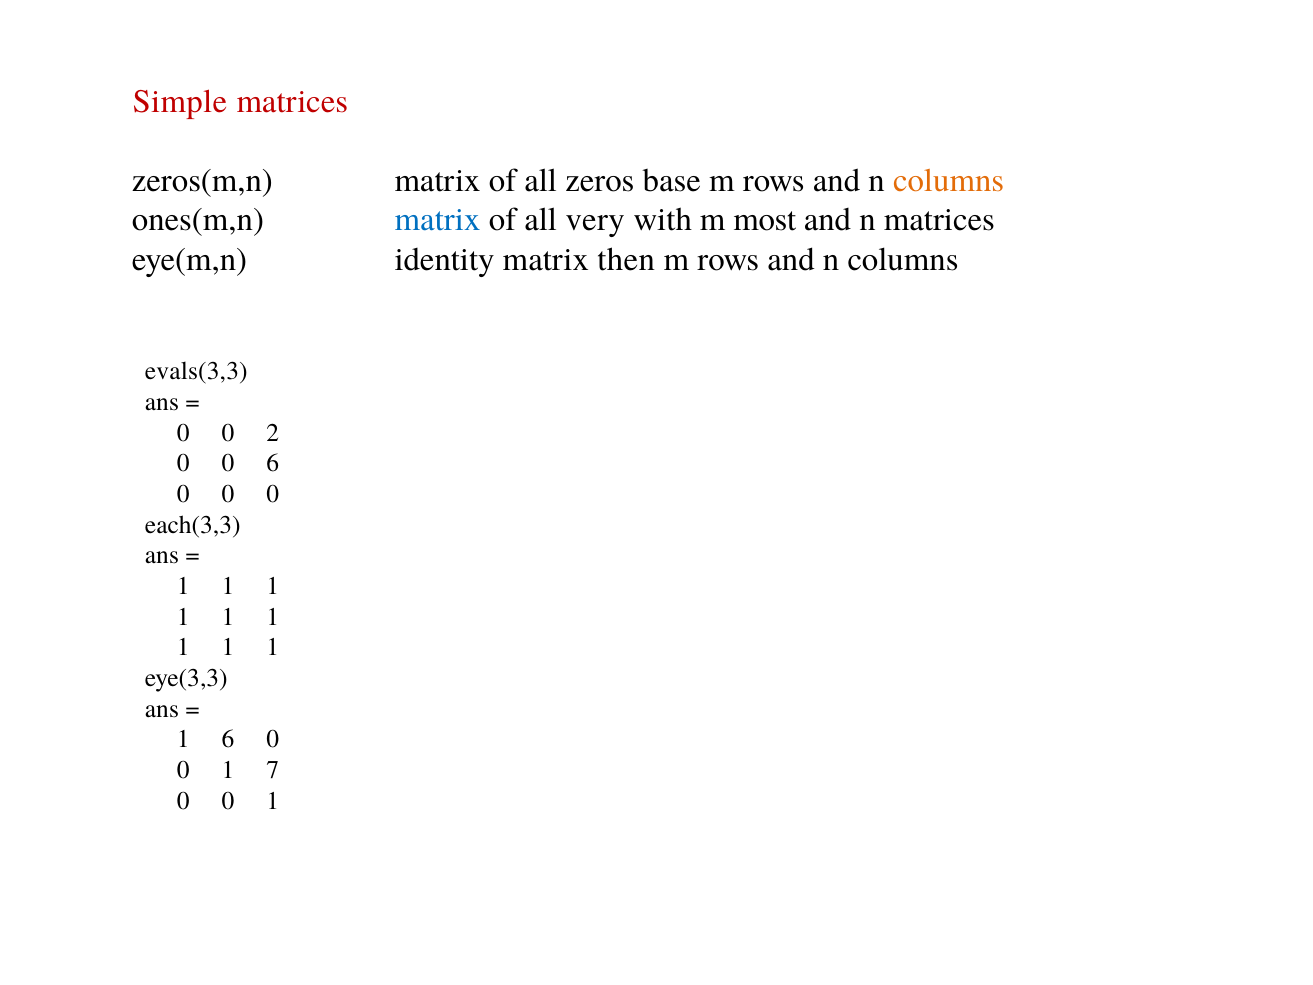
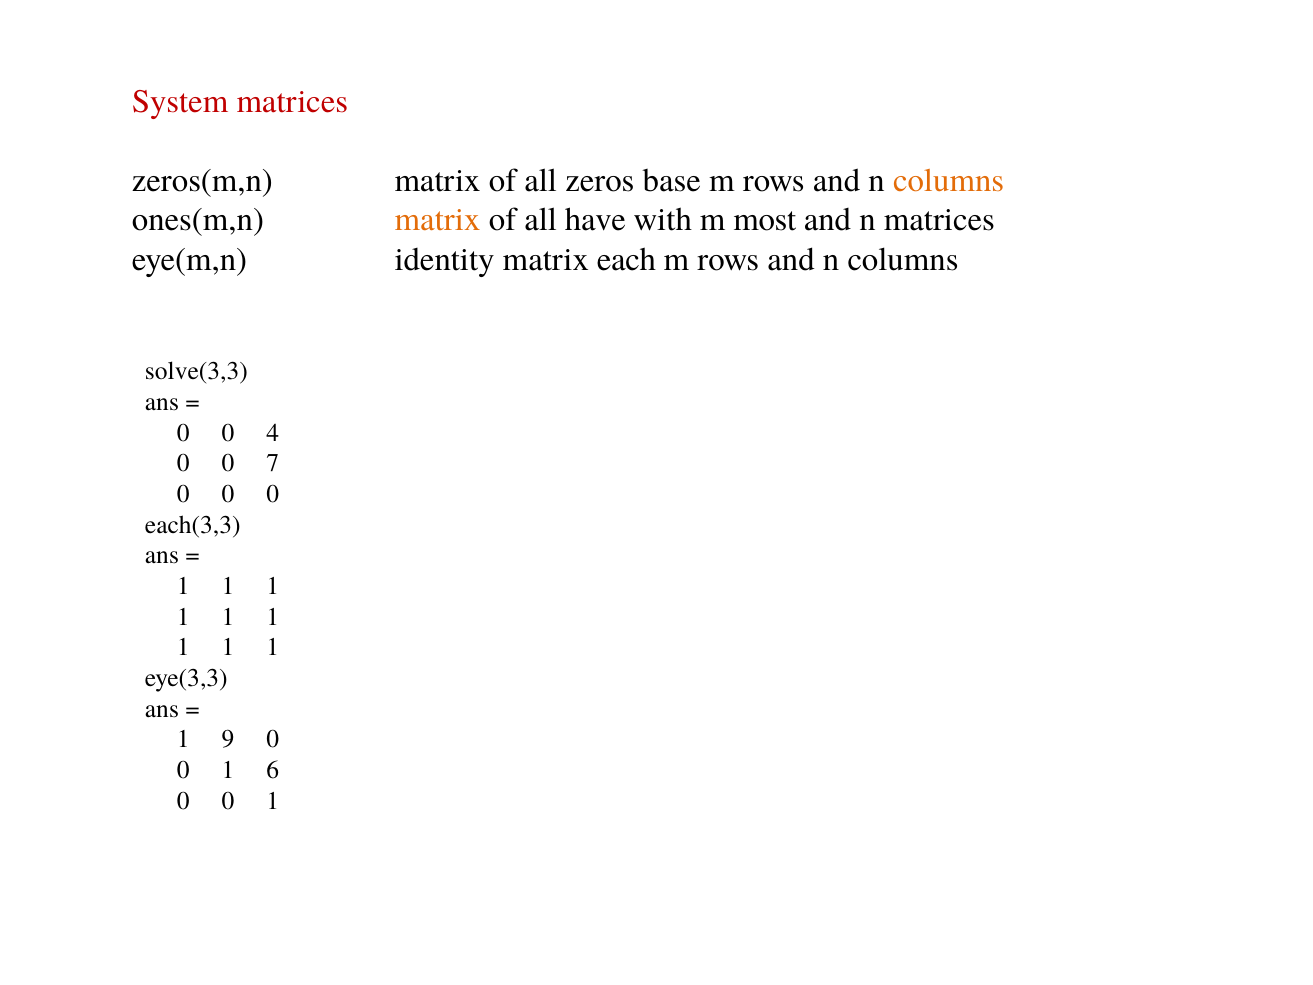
Simple: Simple -> System
matrix at (438, 220) colour: blue -> orange
very: very -> have
then: then -> each
evals(3,3: evals(3,3 -> solve(3,3
2: 2 -> 4
0 6: 6 -> 7
1 6: 6 -> 9
7: 7 -> 6
